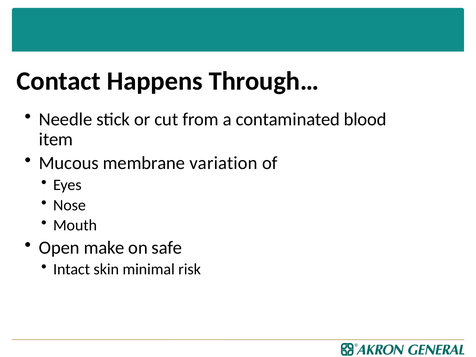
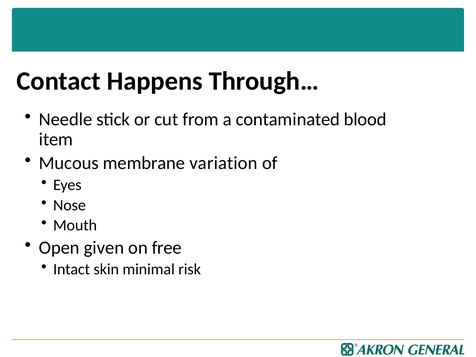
make: make -> given
safe: safe -> free
